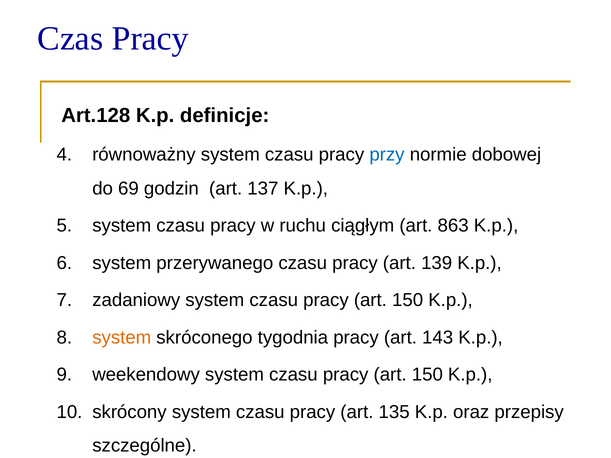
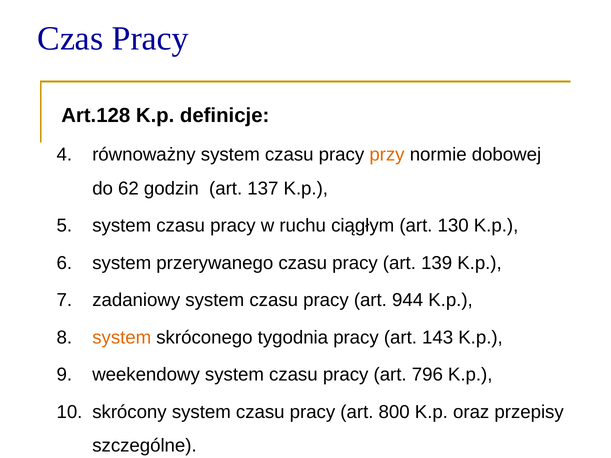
przy colour: blue -> orange
69: 69 -> 62
863: 863 -> 130
150 at (408, 300): 150 -> 944
150 at (427, 375): 150 -> 796
135: 135 -> 800
